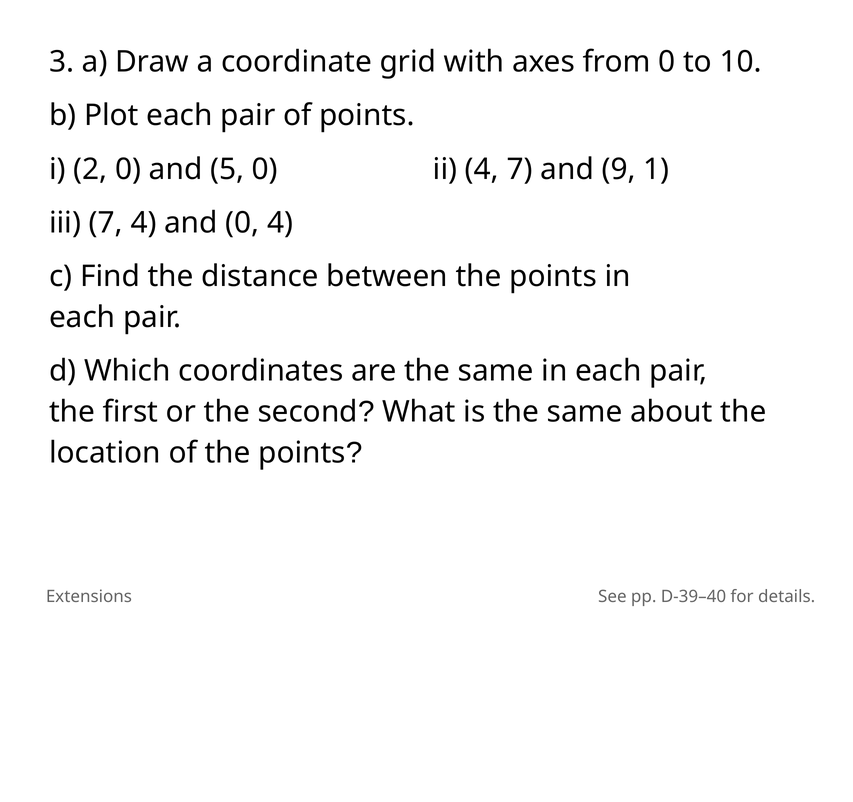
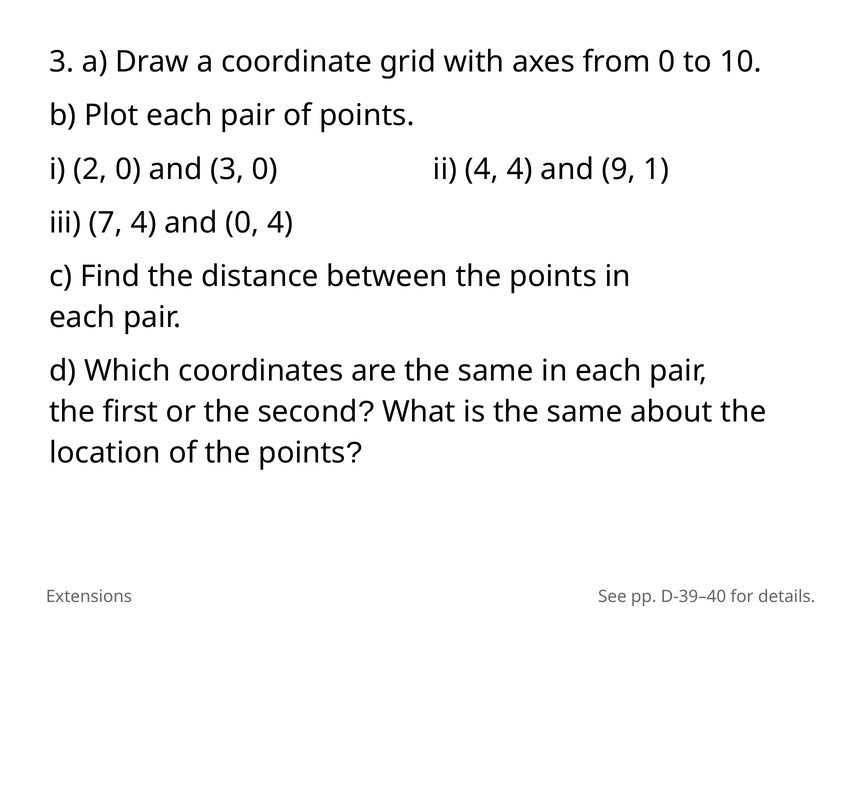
and 5: 5 -> 3
4 7: 7 -> 4
